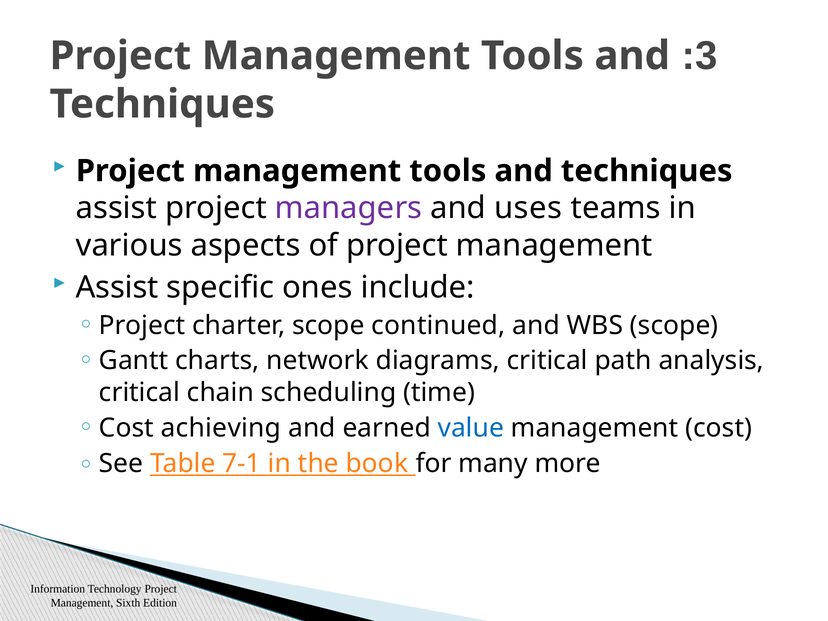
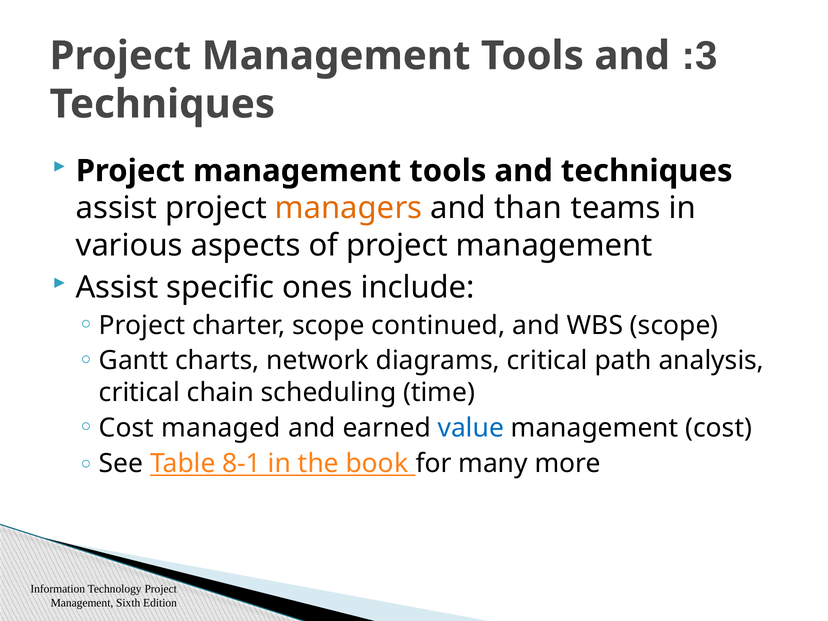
managers colour: purple -> orange
uses: uses -> than
achieving: achieving -> managed
7-1: 7-1 -> 8-1
